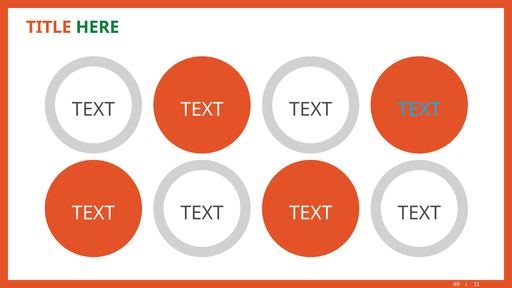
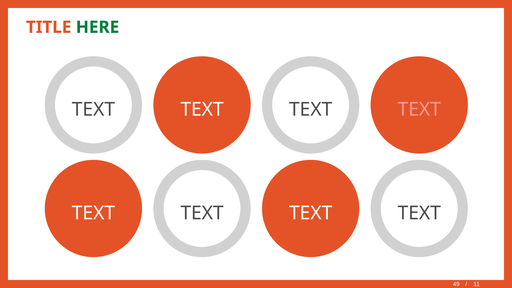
TEXT at (419, 110) colour: light blue -> pink
